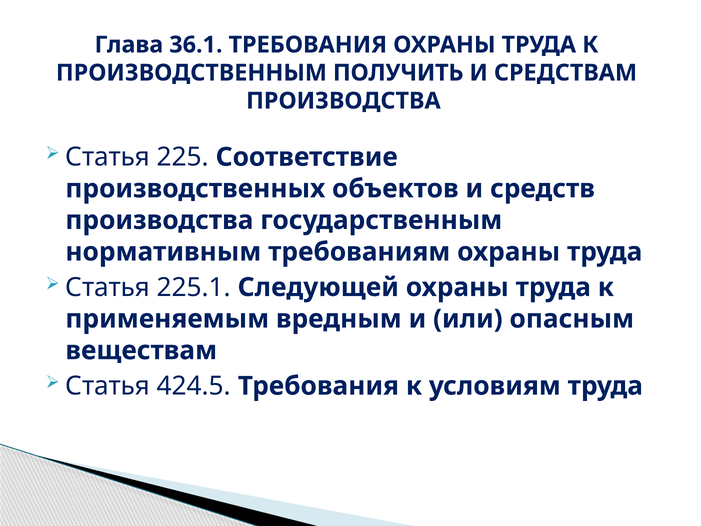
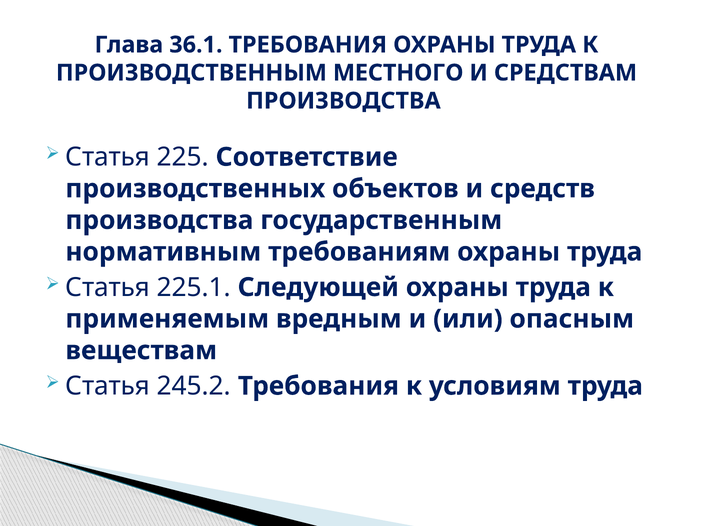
ПОЛУЧИТЬ: ПОЛУЧИТЬ -> МЕСТНОГО
424.5: 424.5 -> 245.2
